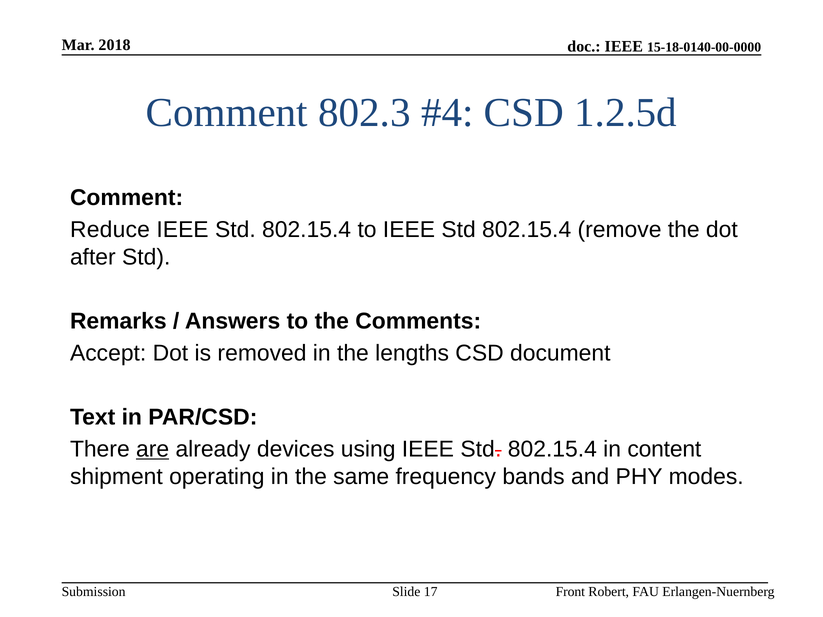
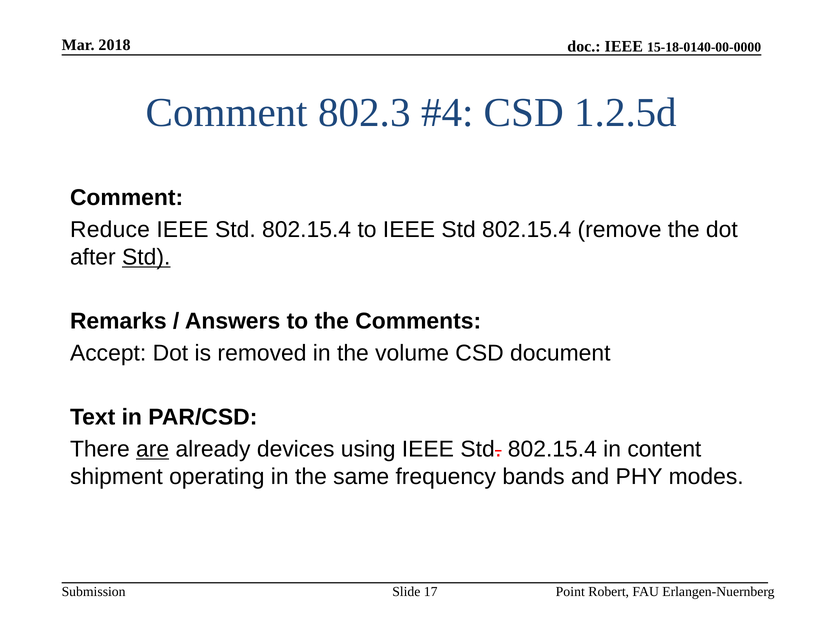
Std at (146, 257) underline: none -> present
lengths: lengths -> volume
Front: Front -> Point
